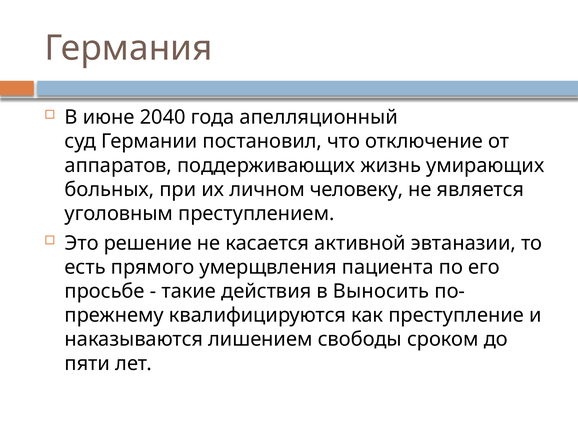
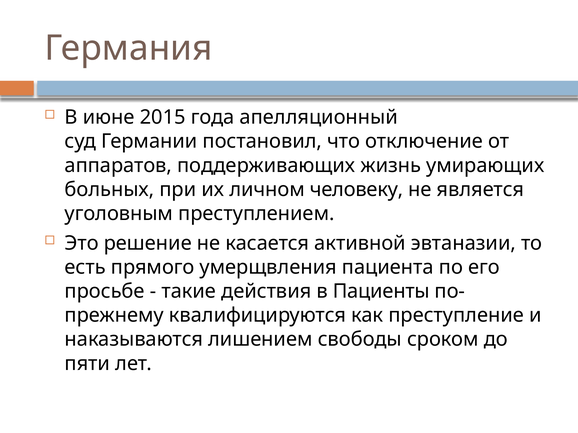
2040: 2040 -> 2015
Выносить: Выносить -> Пациенты
